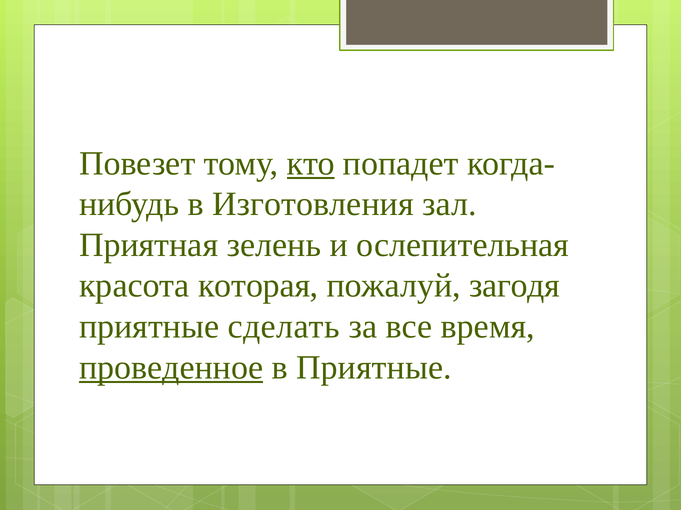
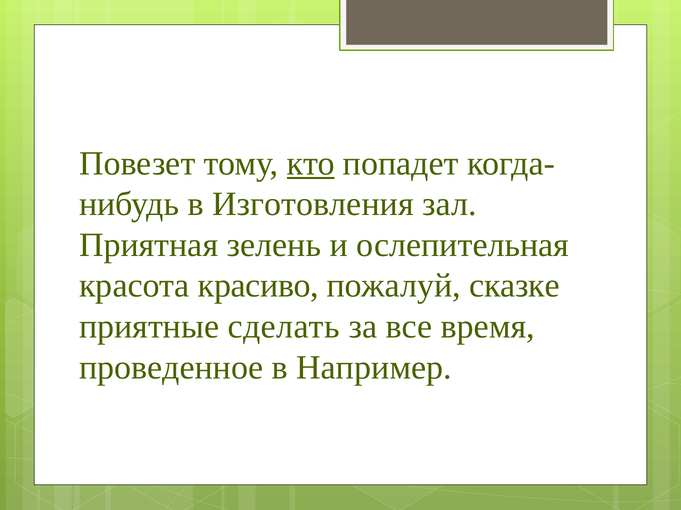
которая: которая -> красиво
загодя: загодя -> сказке
проведенное underline: present -> none
в Приятные: Приятные -> Например
